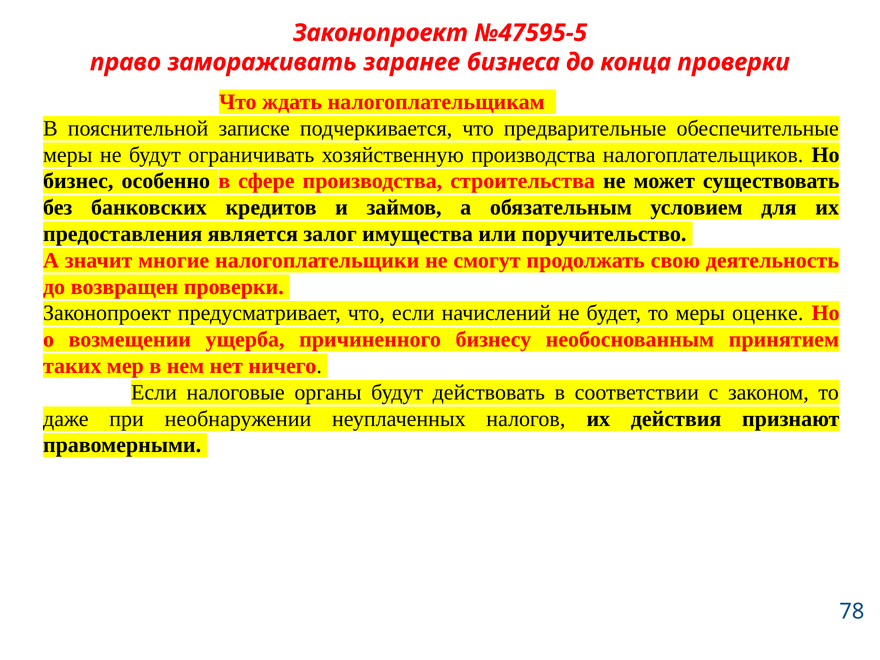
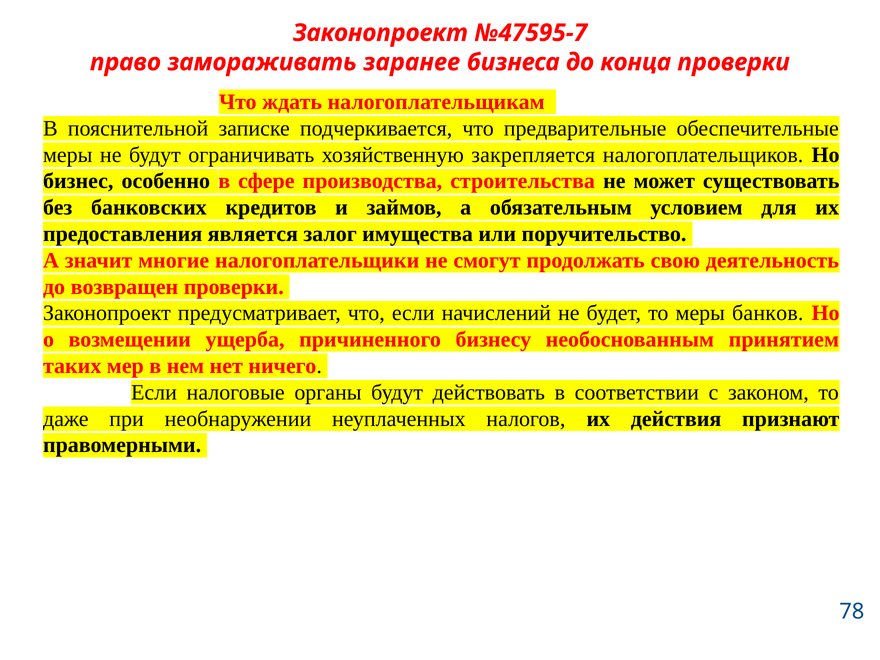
№47595-5: №47595-5 -> №47595-7
хозяйственную производства: производства -> закрепляется
оценке: оценке -> банков
